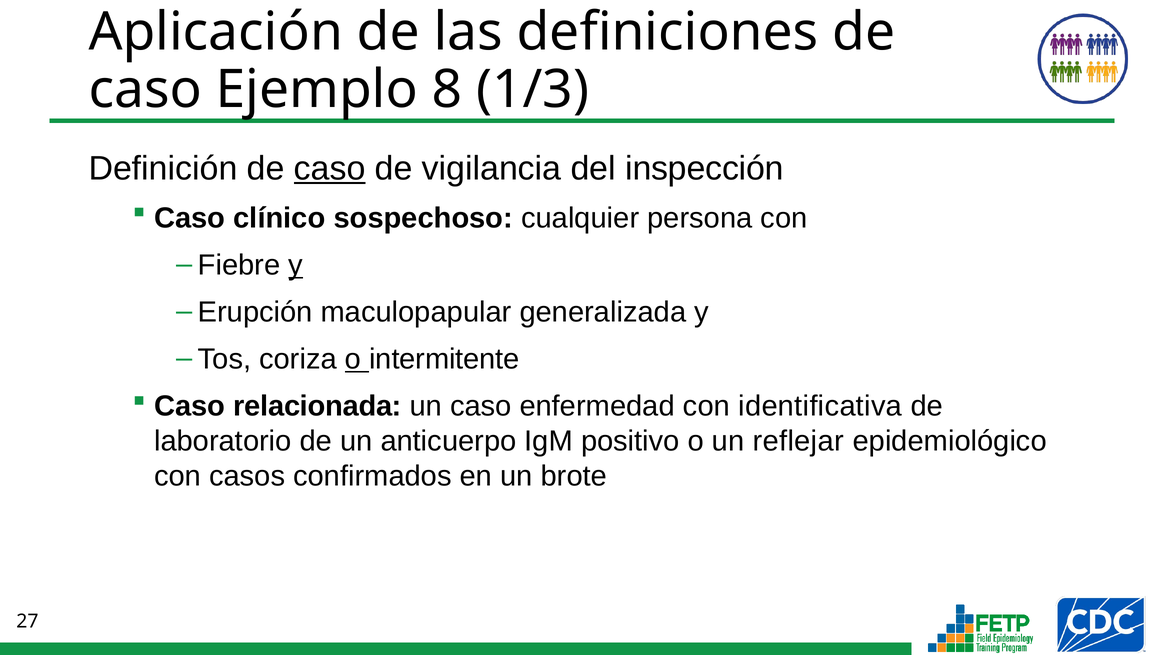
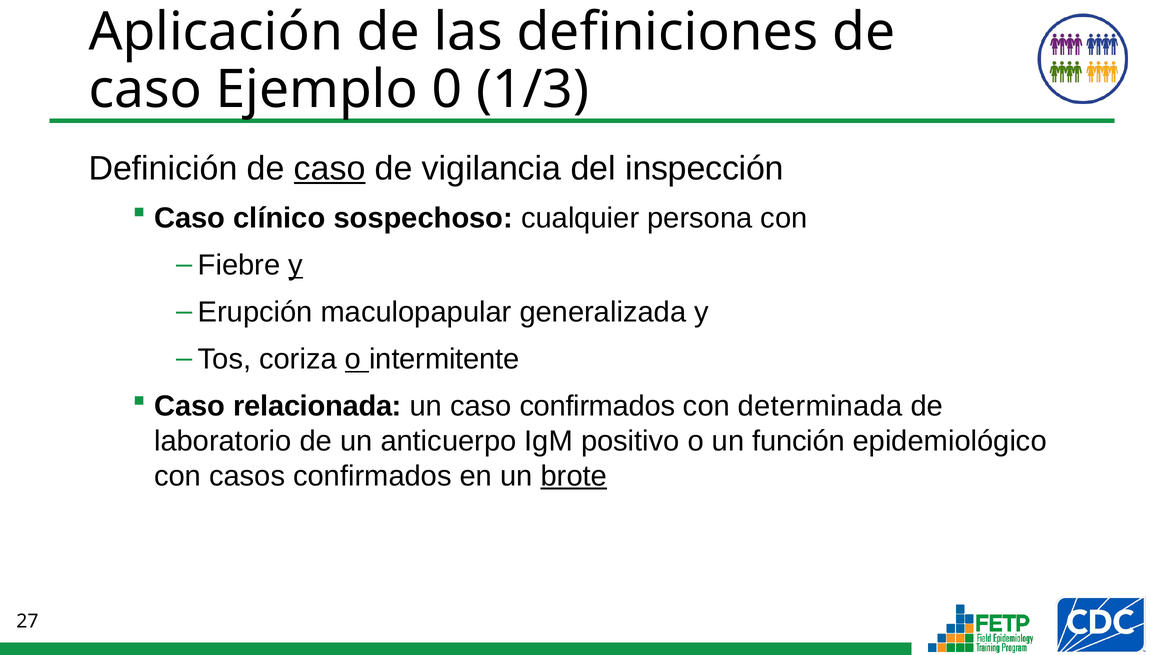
8: 8 -> 0
caso enfermedad: enfermedad -> confirmados
identificativa: identificativa -> determinada
reflejar: reflejar -> función
brote underline: none -> present
